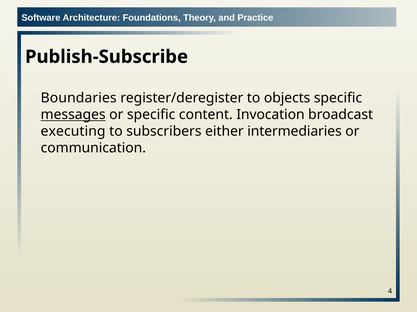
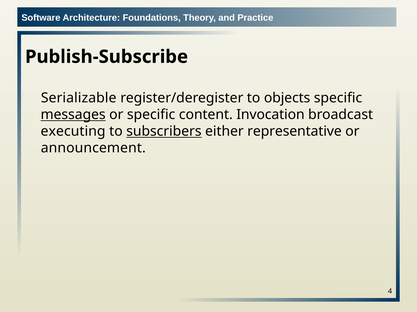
Boundaries: Boundaries -> Serializable
subscribers underline: none -> present
intermediaries: intermediaries -> representative
communication: communication -> announcement
